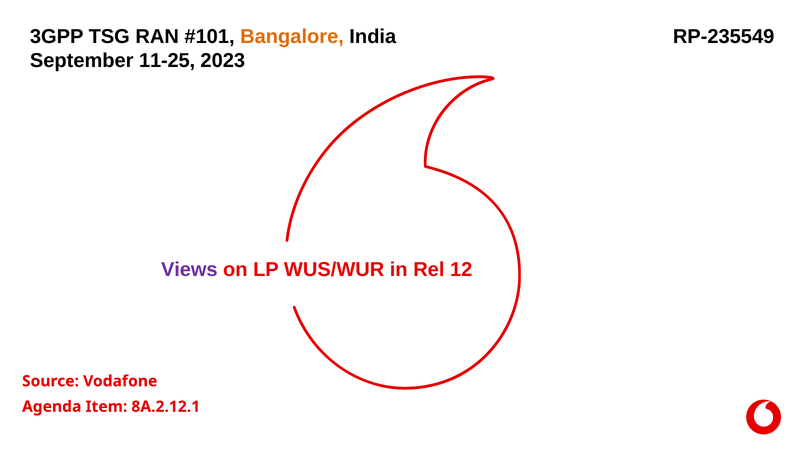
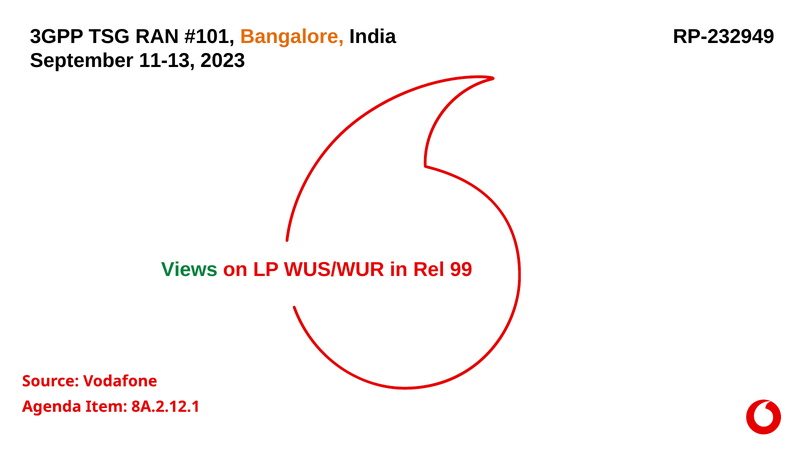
RP-235549: RP-235549 -> RP-232949
11-25: 11-25 -> 11-13
Views colour: purple -> green
12: 12 -> 99
